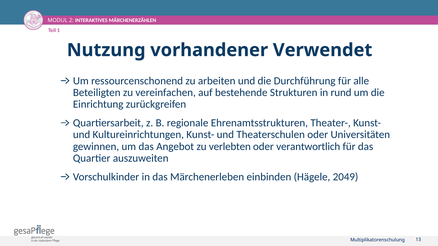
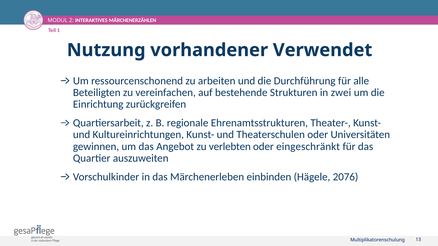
rund: rund -> zwei
verantwortlich: verantwortlich -> eingeschränkt
2049: 2049 -> 2076
